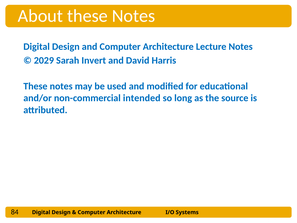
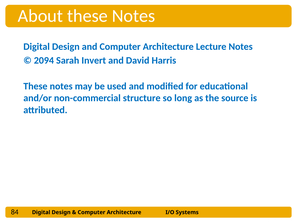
2029: 2029 -> 2094
intended: intended -> structure
